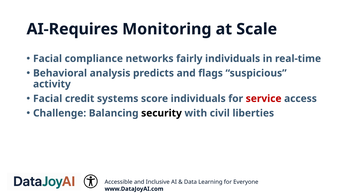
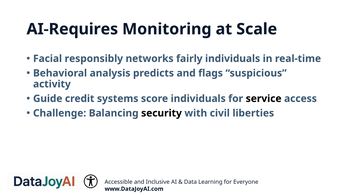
compliance: compliance -> responsibly
Facial at (48, 99): Facial -> Guide
service colour: red -> black
